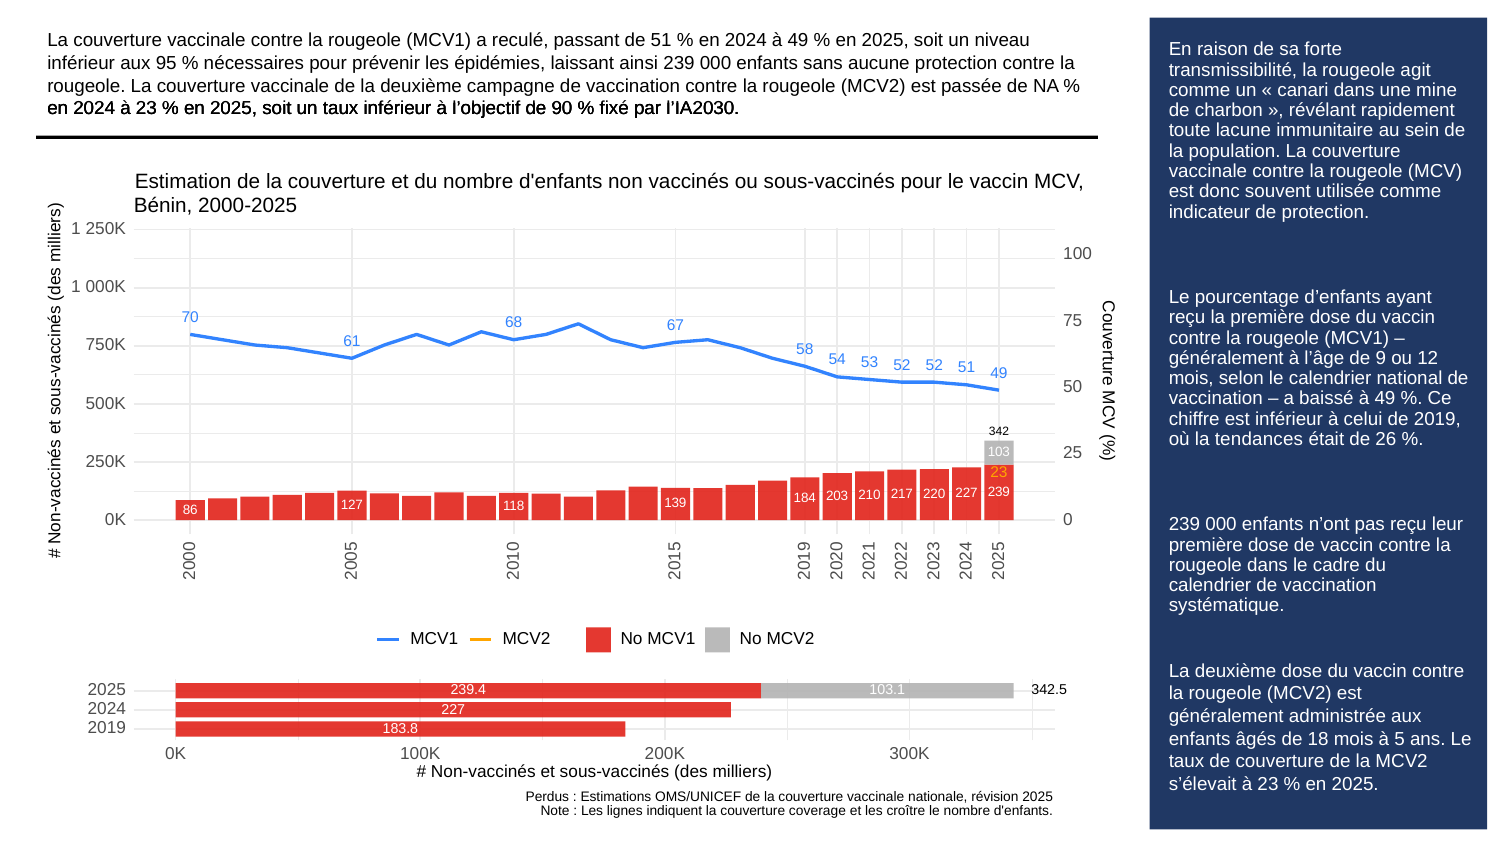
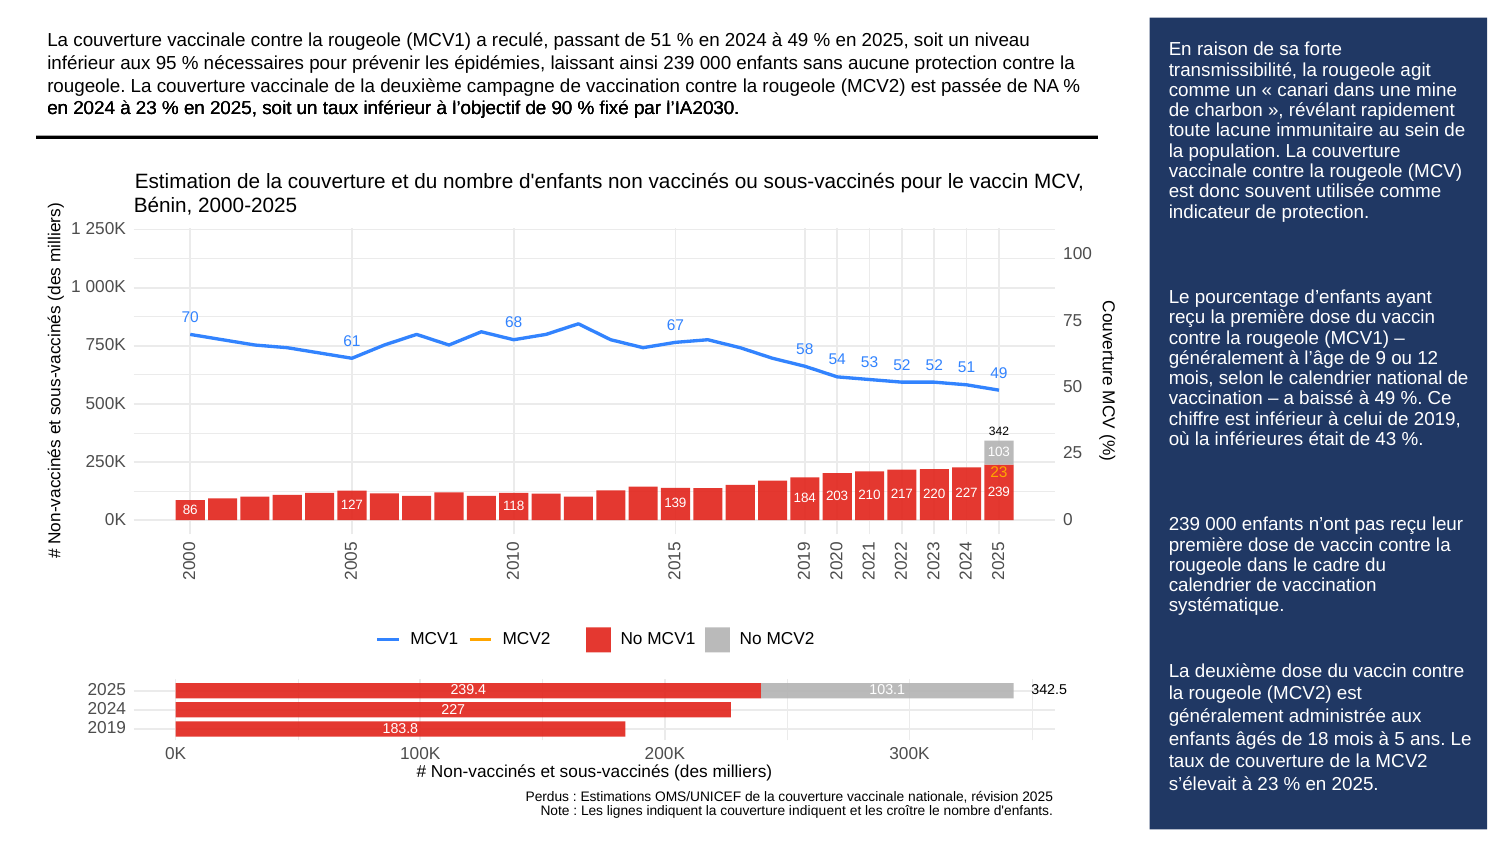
tendances: tendances -> inférieures
26: 26 -> 43
couverture coverage: coverage -> indiquent
